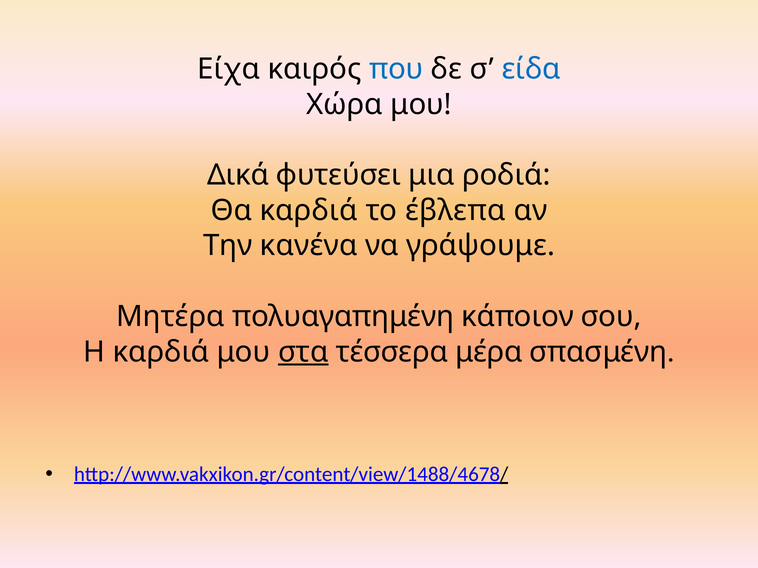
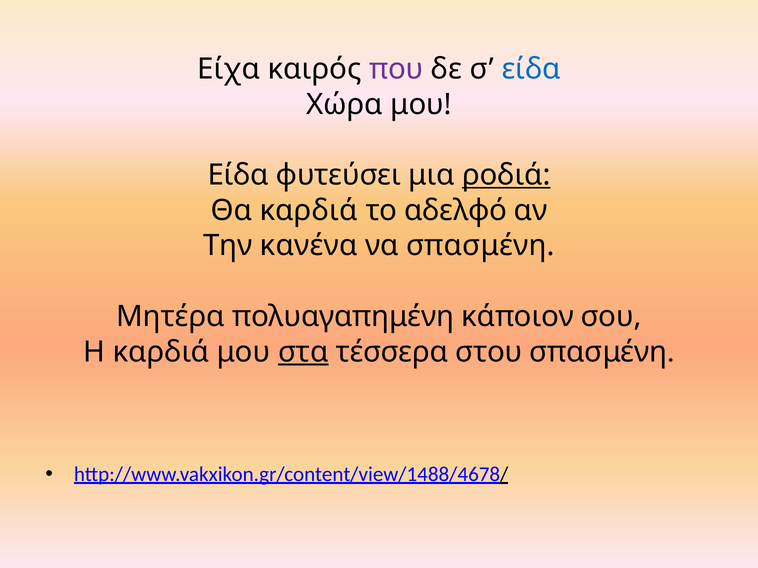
που colour: blue -> purple
Δικά at (238, 175): Δικά -> Είδα
ροδιά underline: none -> present
έβλεπα: έβλεπα -> αδελφό
να γράψουμε: γράψουμε -> σπασμένη
μέρα: μέρα -> στου
